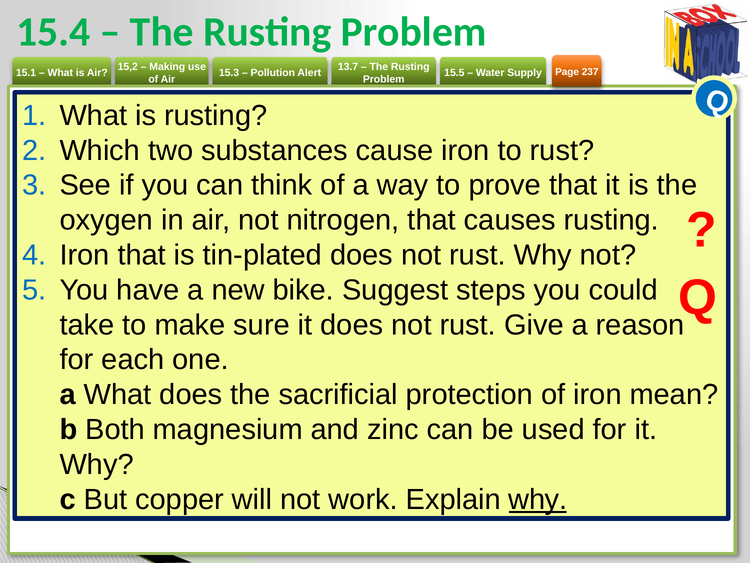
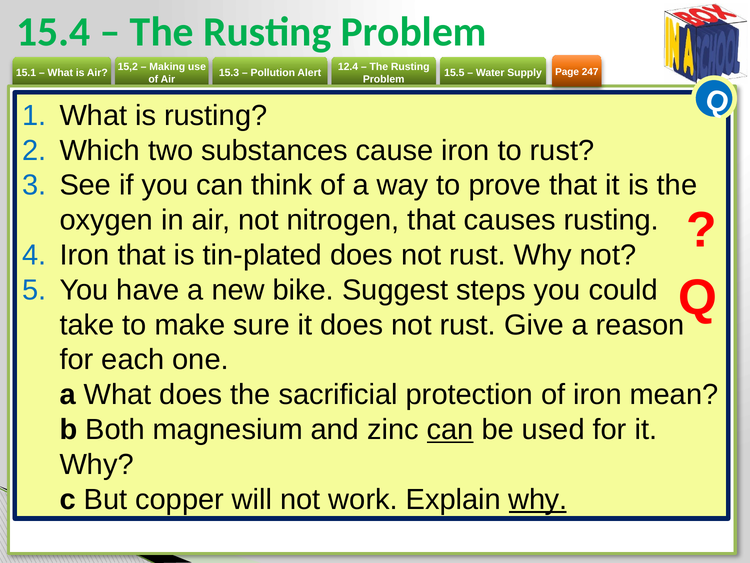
13.7: 13.7 -> 12.4
237: 237 -> 247
can at (450, 429) underline: none -> present
